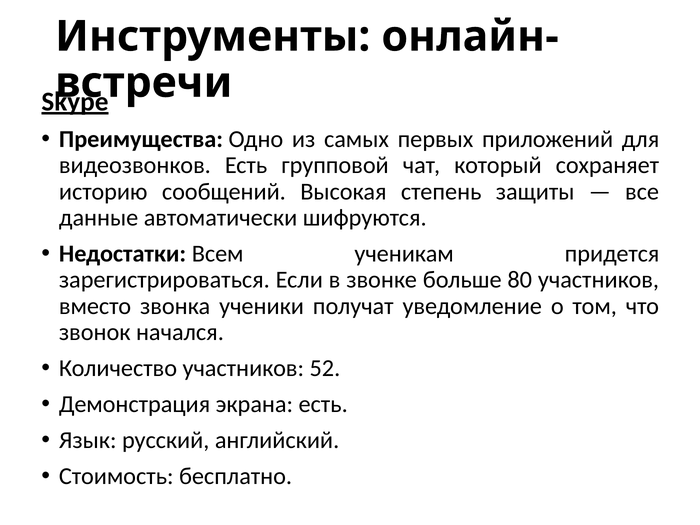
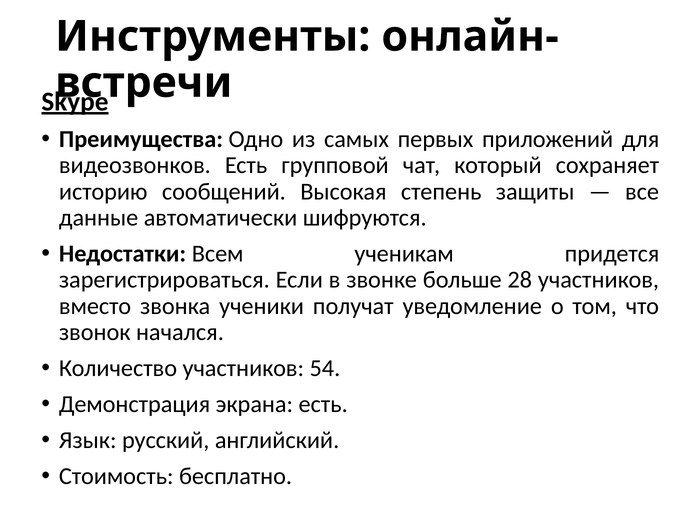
80: 80 -> 28
52: 52 -> 54
